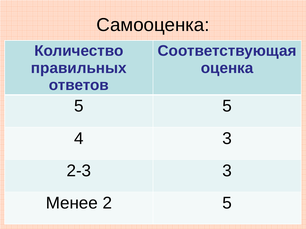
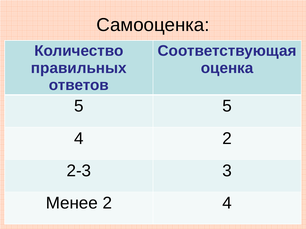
4 3: 3 -> 2
2 5: 5 -> 4
